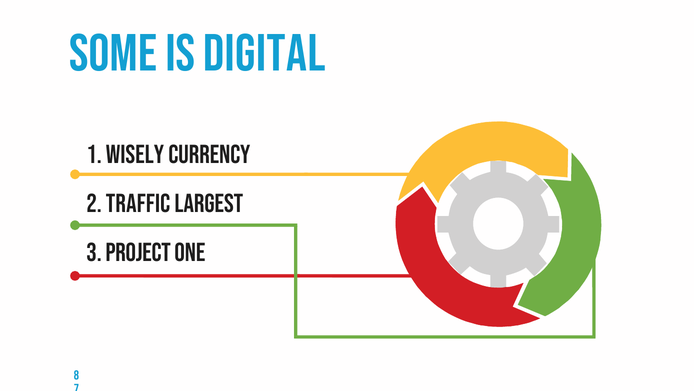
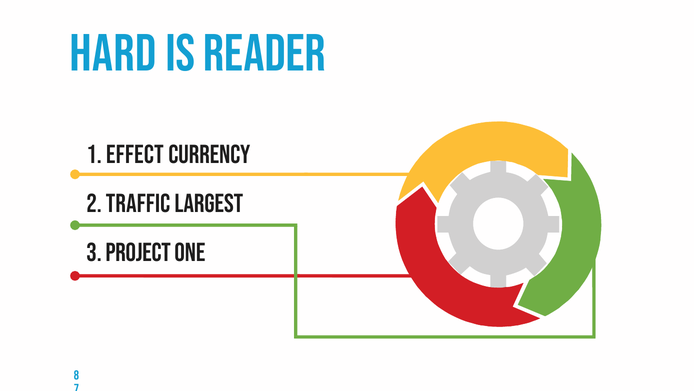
Some: Some -> Hard
digital: digital -> reader
Wisely: Wisely -> Effect
